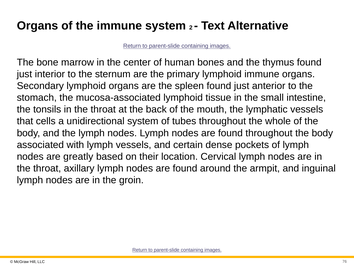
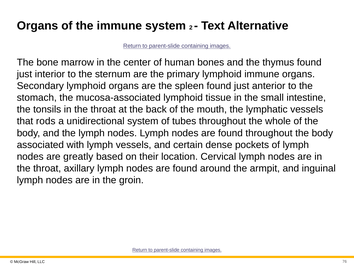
cells: cells -> rods
